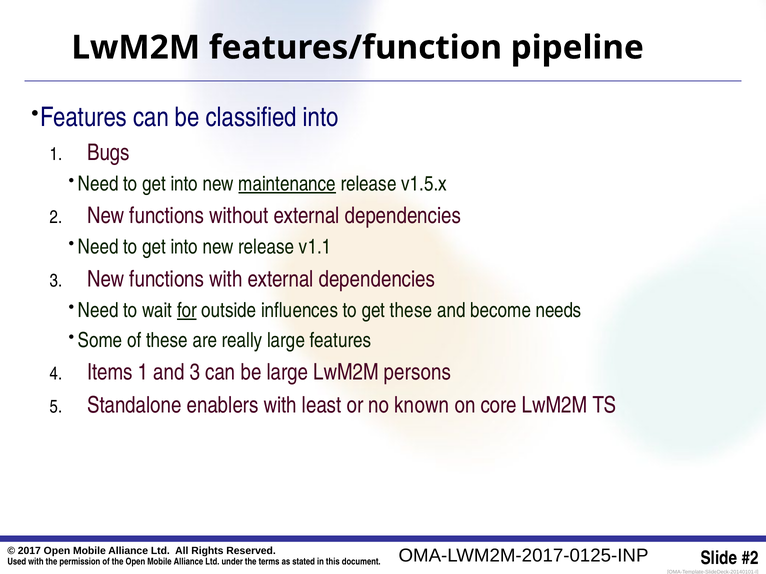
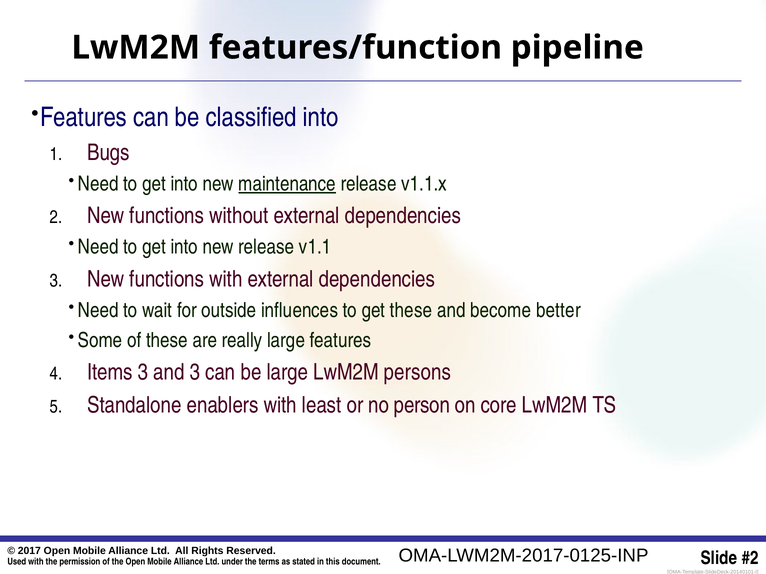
v1.5.x: v1.5.x -> v1.1.x
for underline: present -> none
needs: needs -> better
Items 1: 1 -> 3
known: known -> person
